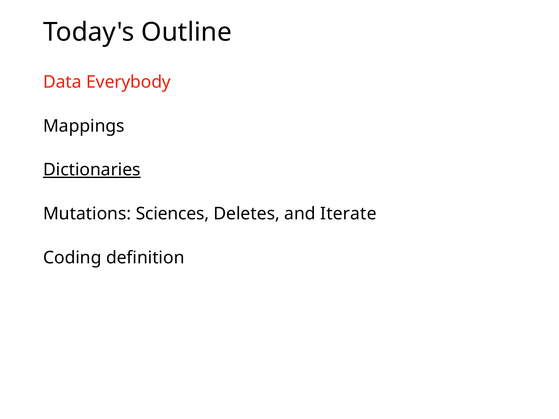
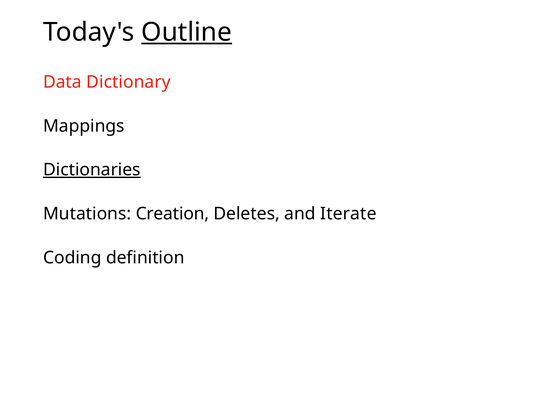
Outline underline: none -> present
Everybody: Everybody -> Dictionary
Sciences: Sciences -> Creation
